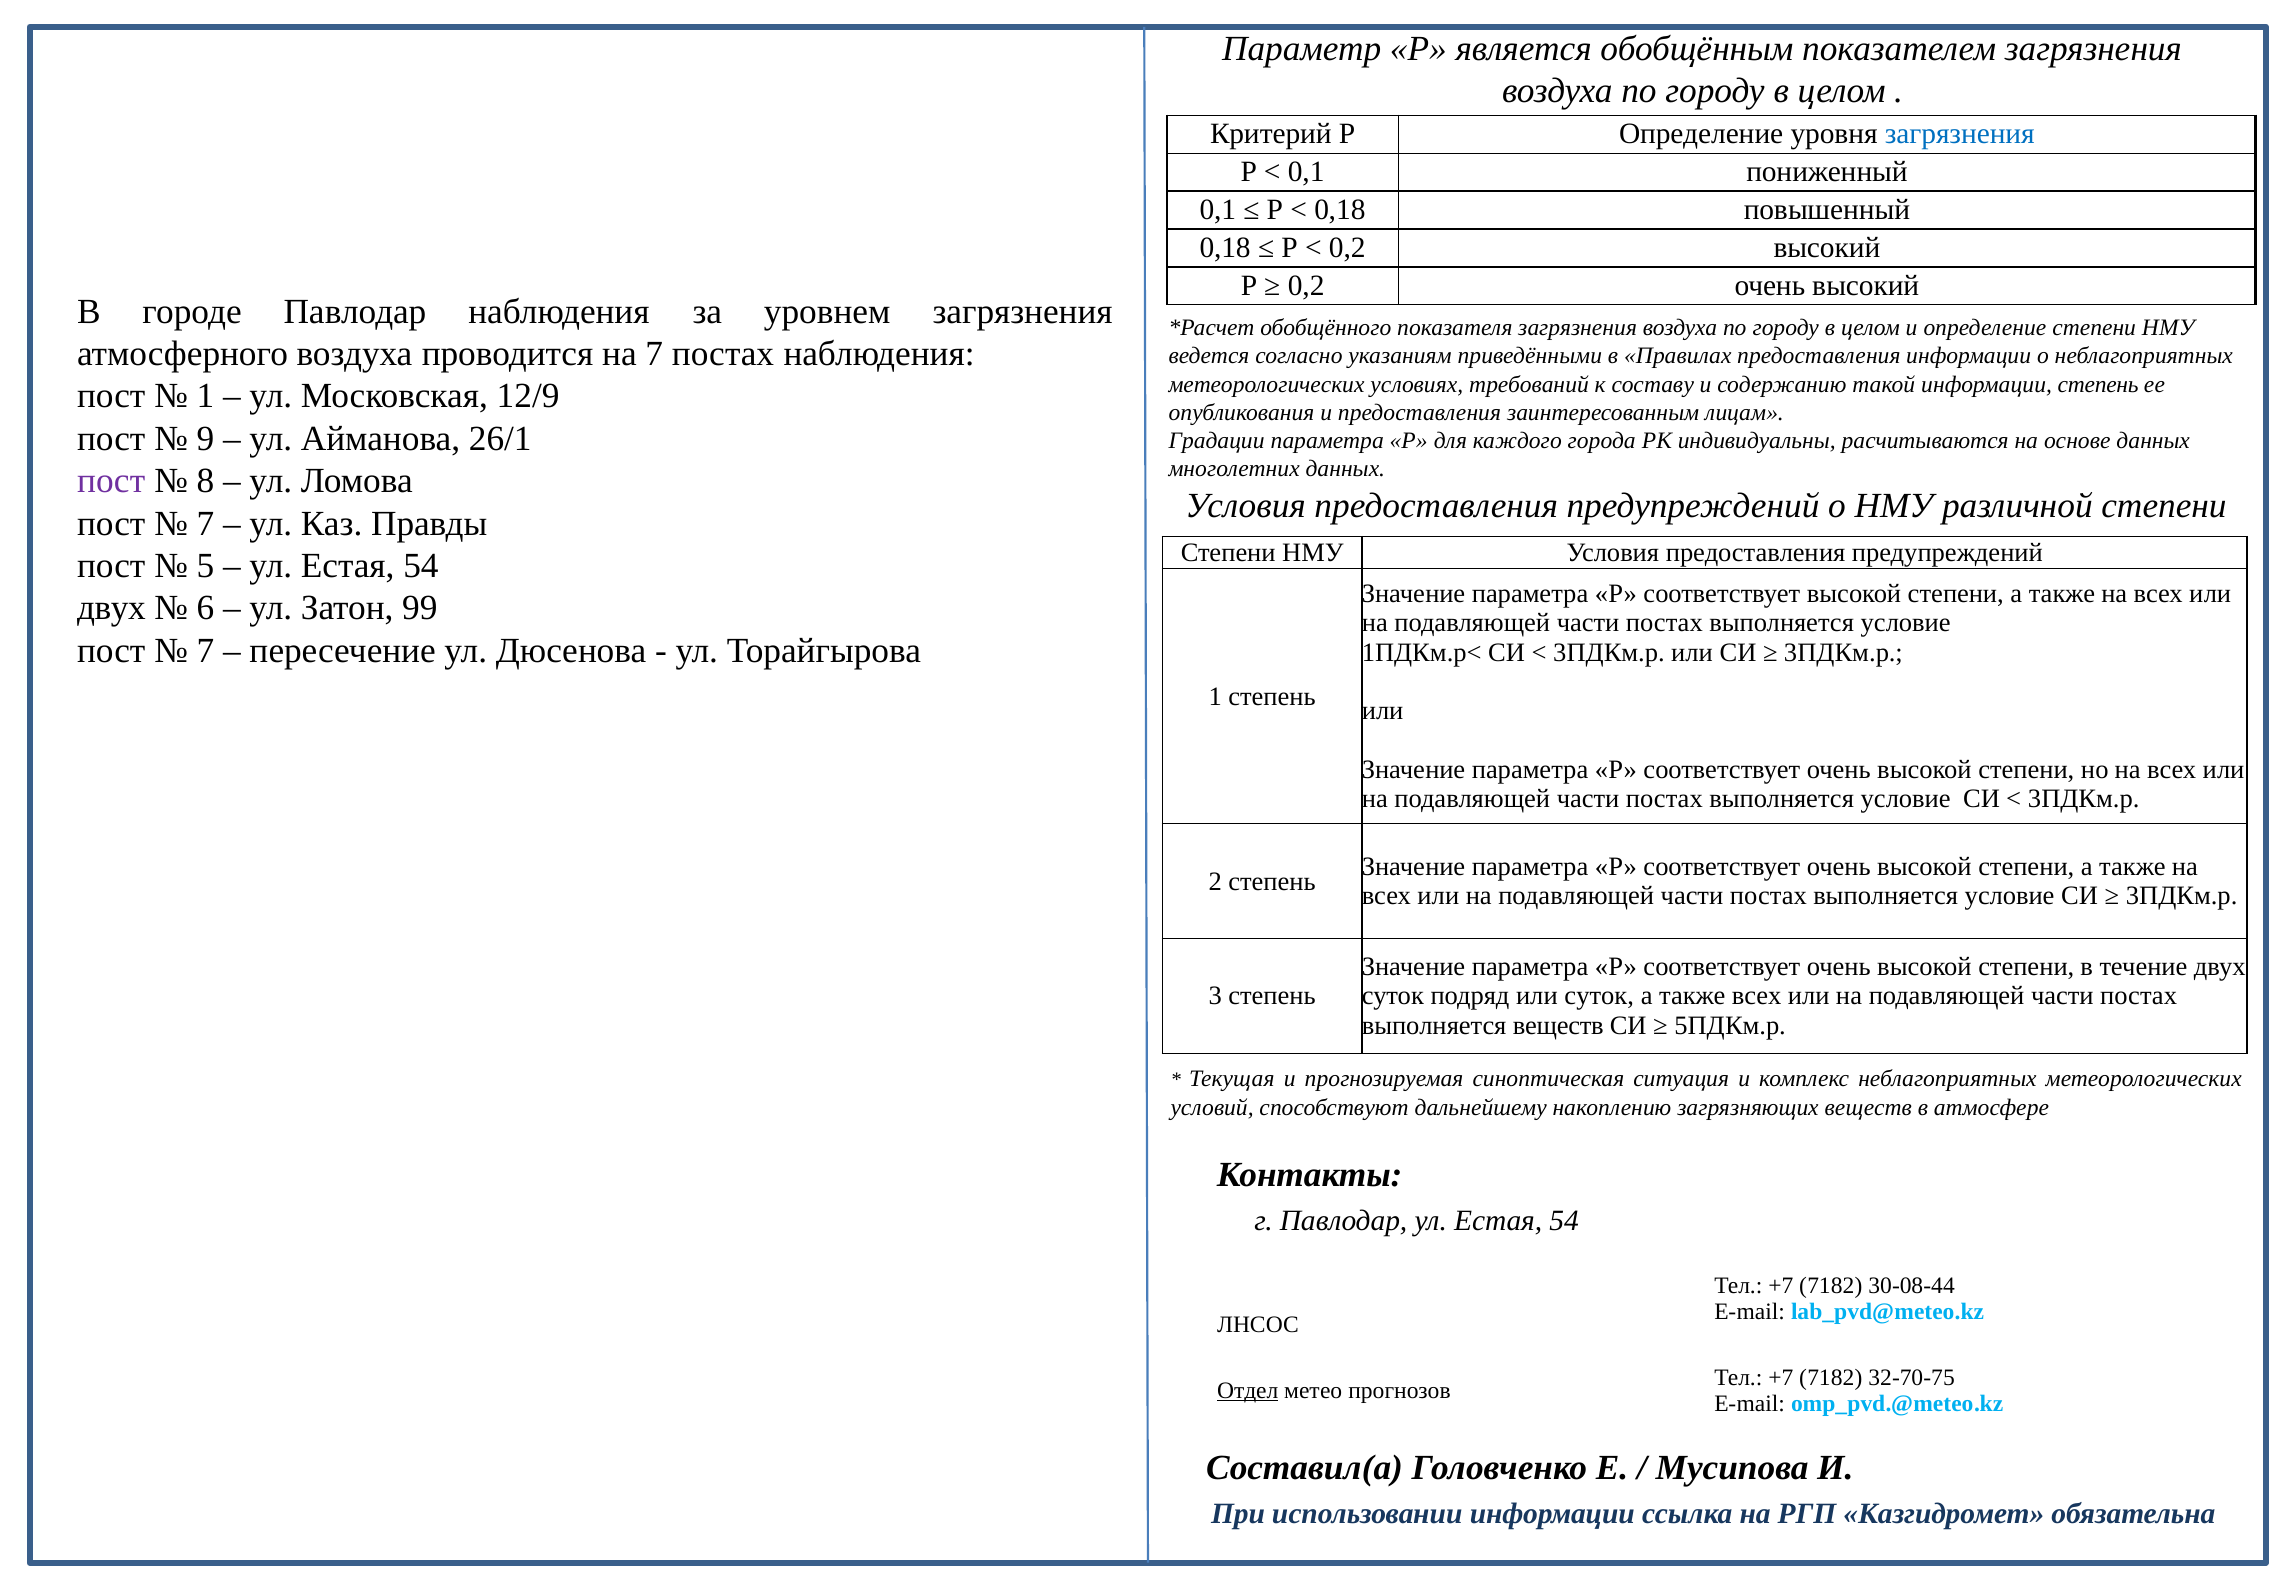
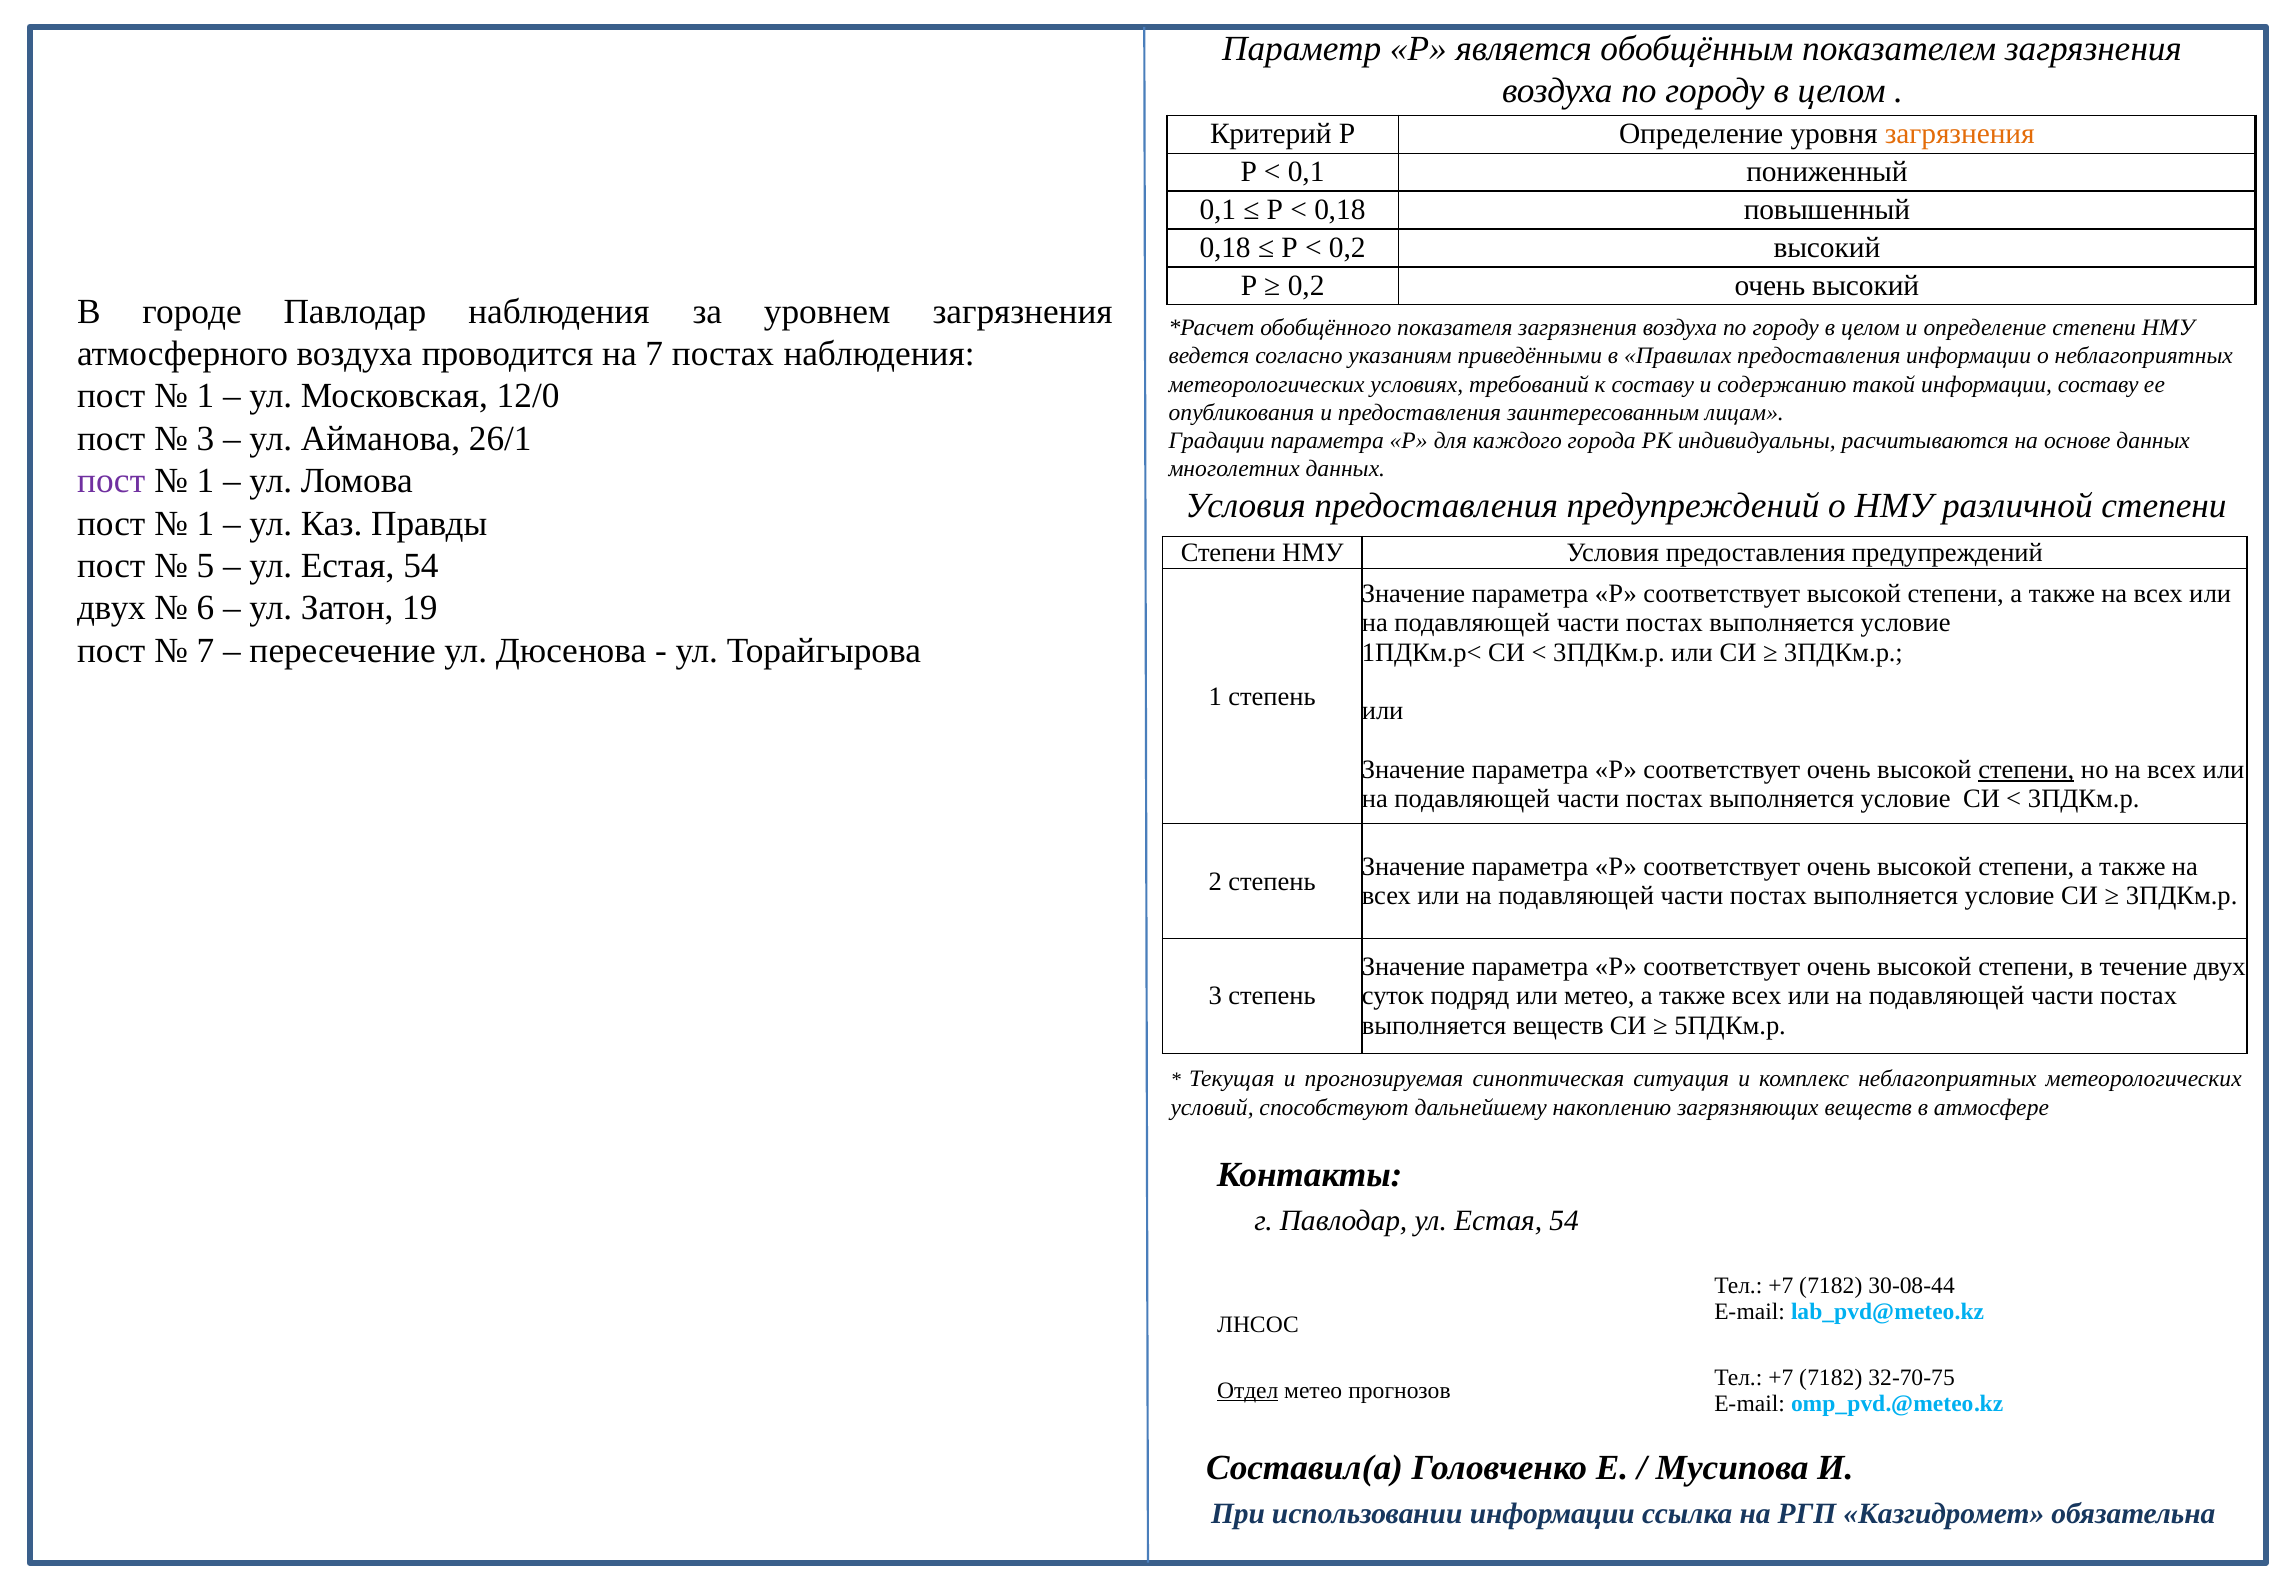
загрязнения at (1960, 134) colour: blue -> orange
информации степень: степень -> составу
12/9: 12/9 -> 12/0
9 at (205, 439): 9 -> 3
8 at (205, 481): 8 -> 1
7 at (205, 523): 7 -> 1
99: 99 -> 19
степени at (2026, 770) underline: none -> present
или суток: суток -> метео
